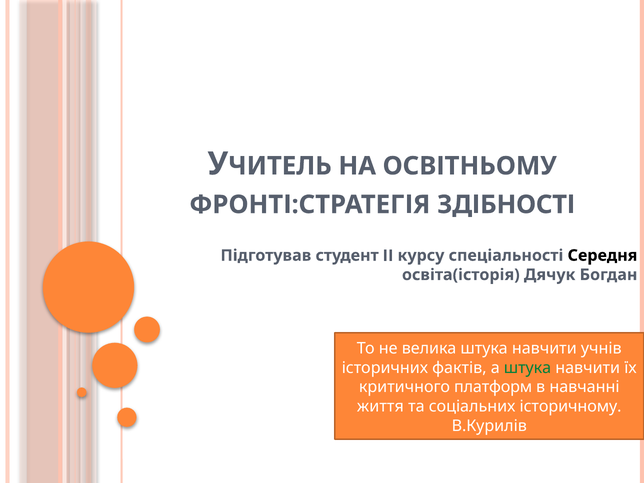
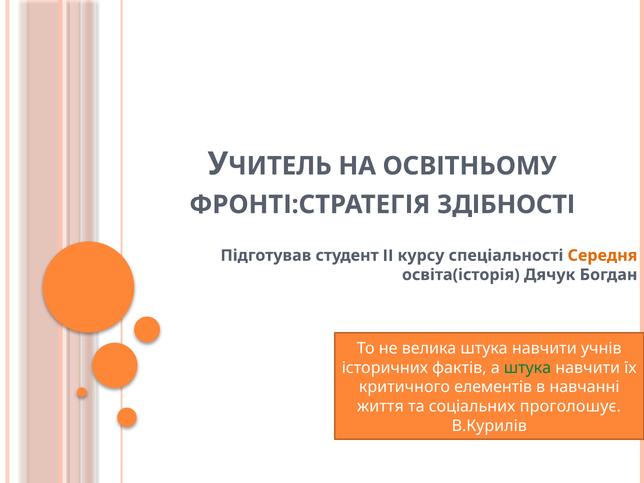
Середня colour: black -> orange
платформ: платформ -> елементів
історичному: історичному -> проголошує
